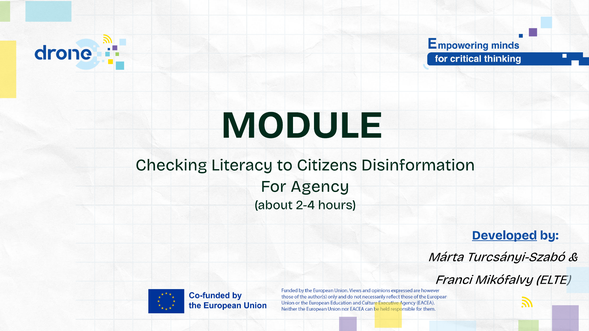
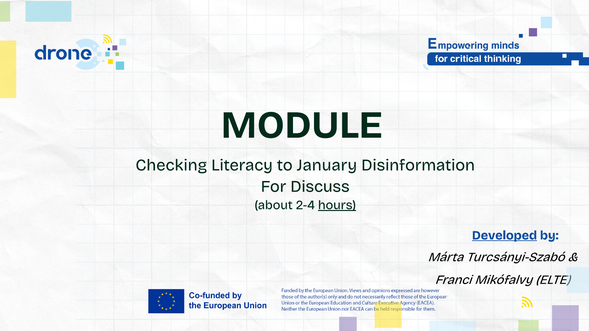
Citizens: Citizens -> January
Agency: Agency -> Discuss
hours underline: none -> present
